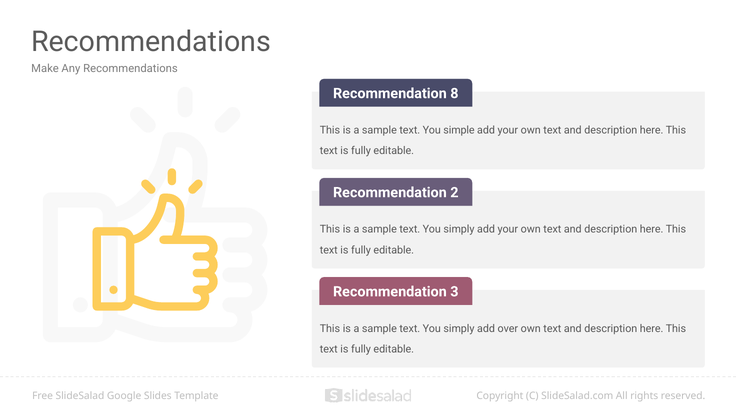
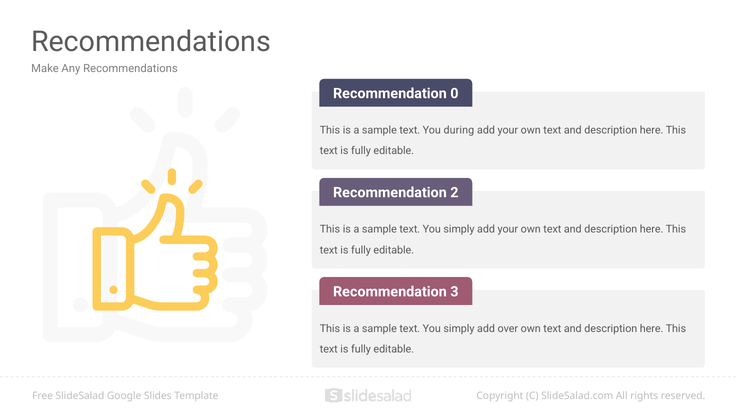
8: 8 -> 0
simple: simple -> during
